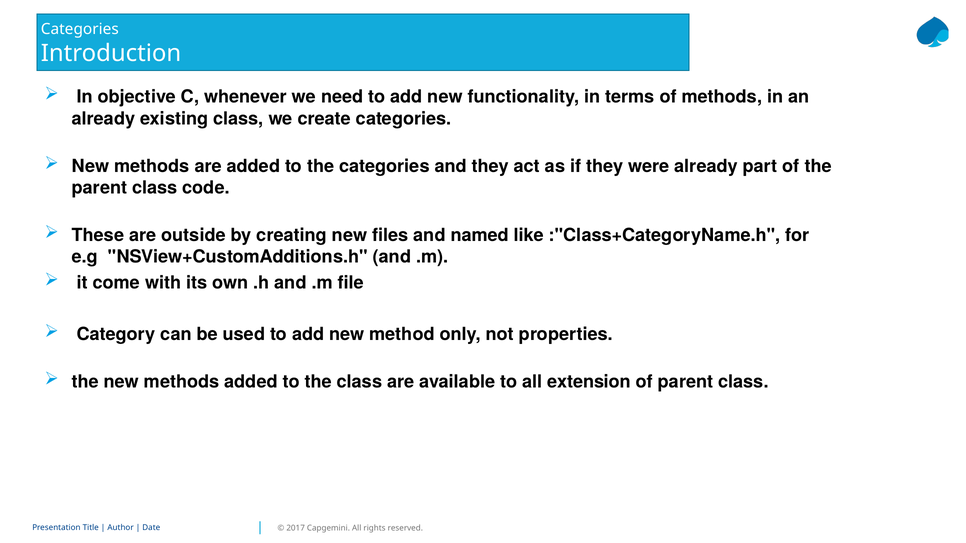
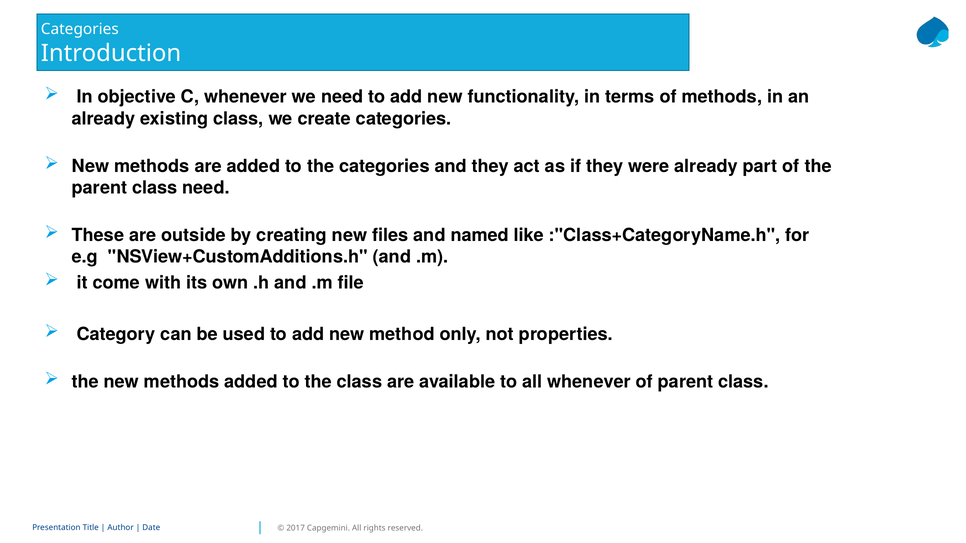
class code: code -> need
all extension: extension -> whenever
